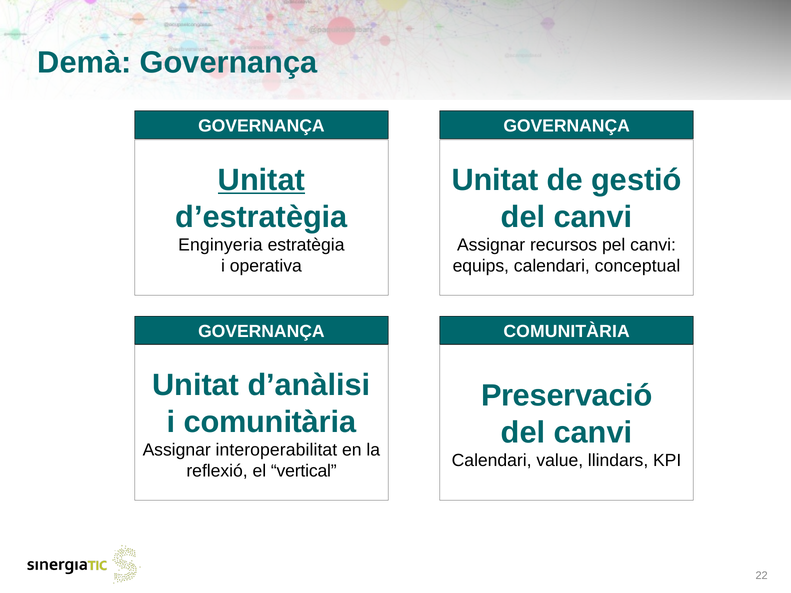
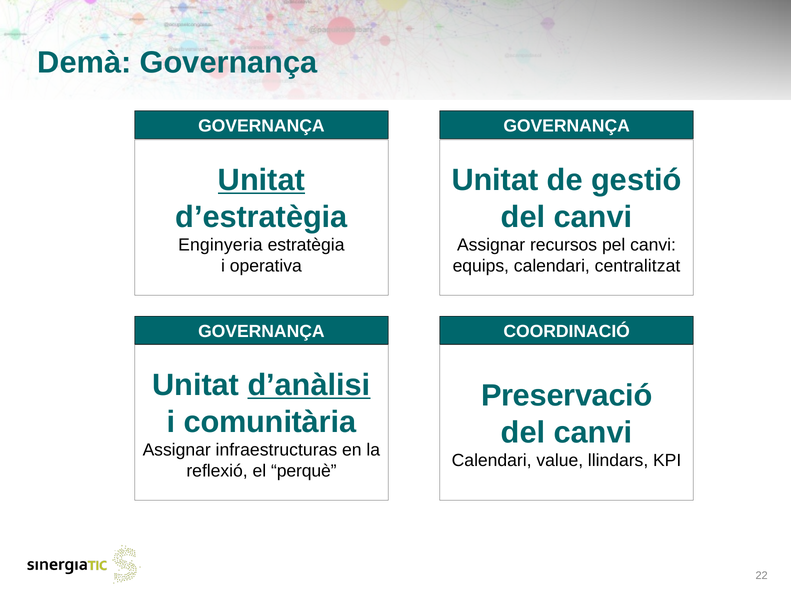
conceptual: conceptual -> centralitzat
COMUNITÀRIA at (567, 332): COMUNITÀRIA -> COORDINACIÓ
d’anàlisi underline: none -> present
interoperabilitat: interoperabilitat -> infraestructuras
vertical: vertical -> perquè
